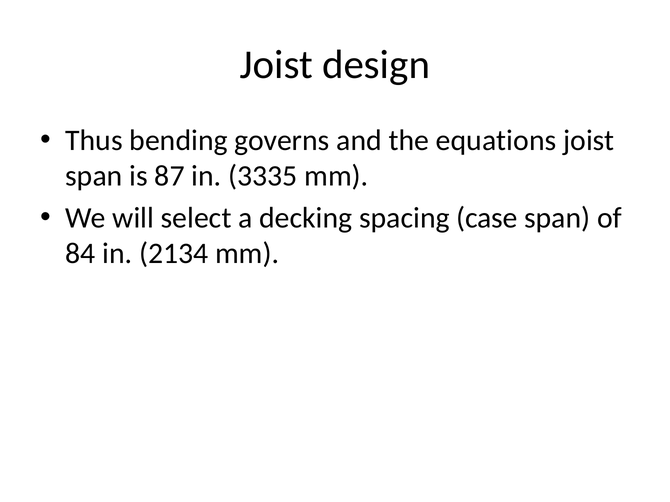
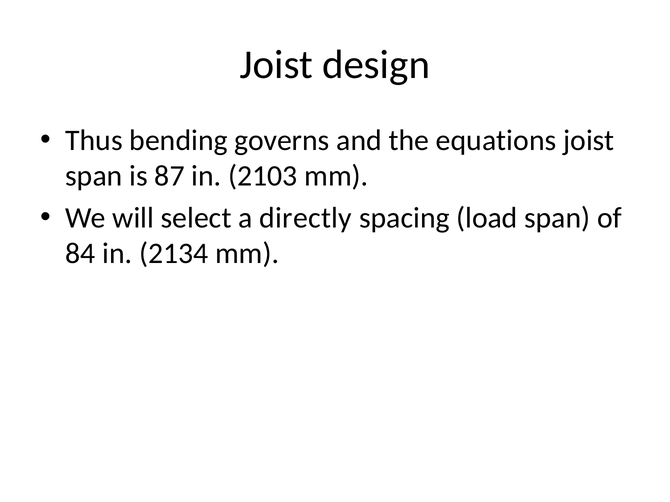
3335: 3335 -> 2103
decking: decking -> directly
case: case -> load
